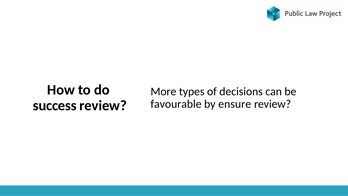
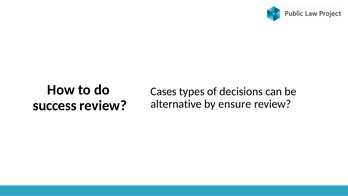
More: More -> Cases
favourable: favourable -> alternative
